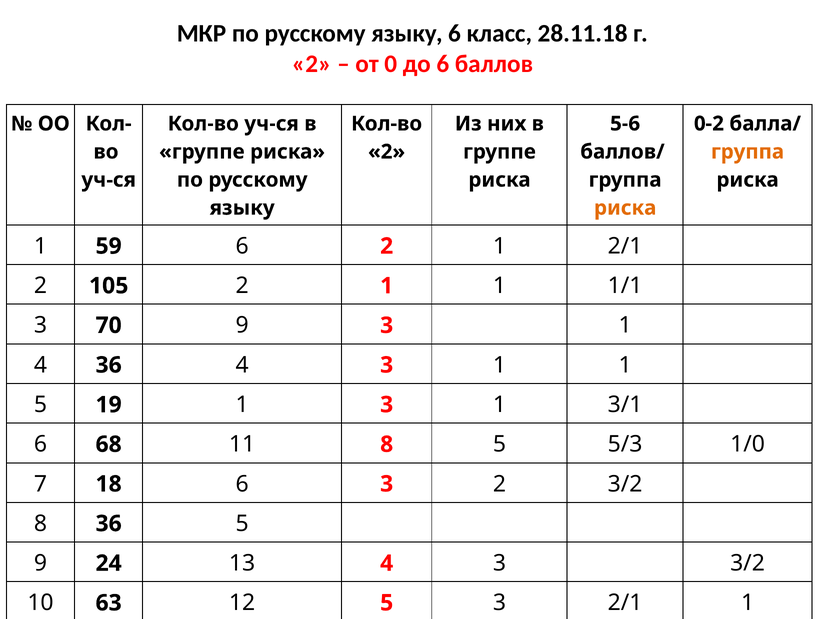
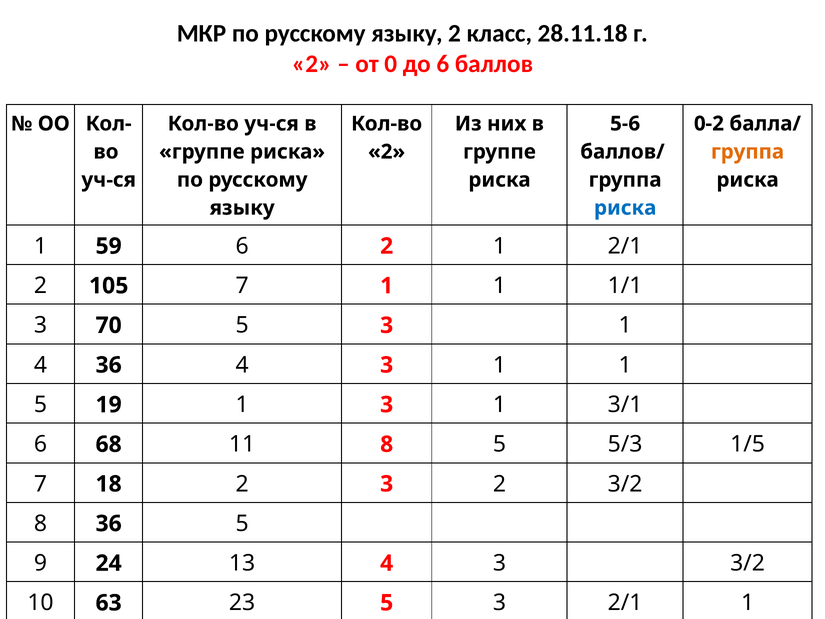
языку 6: 6 -> 2
риска at (625, 208) colour: orange -> blue
105 2: 2 -> 7
70 9: 9 -> 5
1/0: 1/0 -> 1/5
18 6: 6 -> 2
12: 12 -> 23
